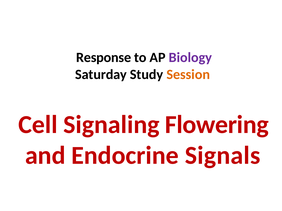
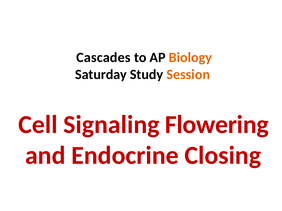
Response: Response -> Cascades
Biology colour: purple -> orange
Signals: Signals -> Closing
